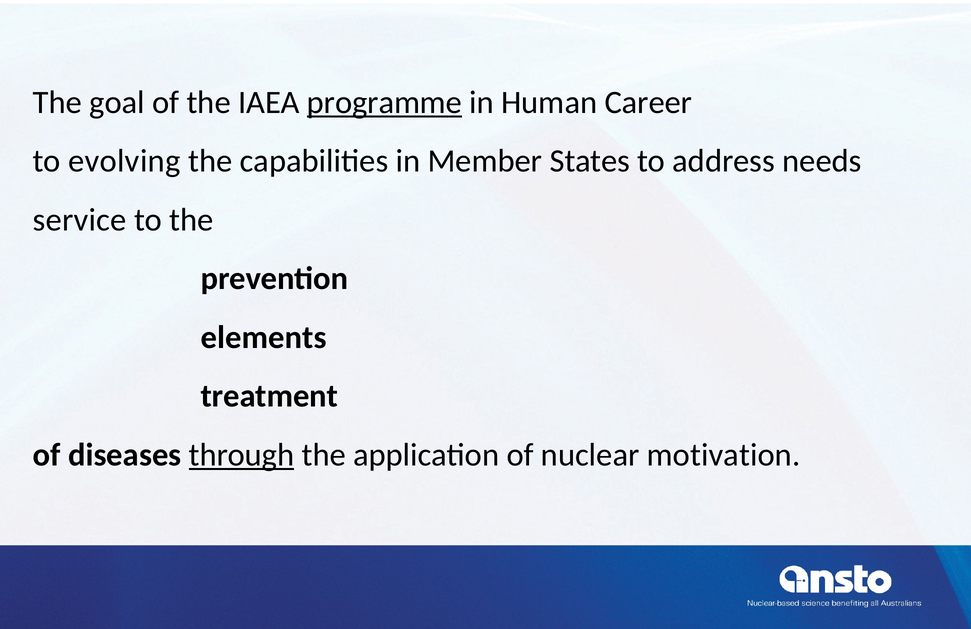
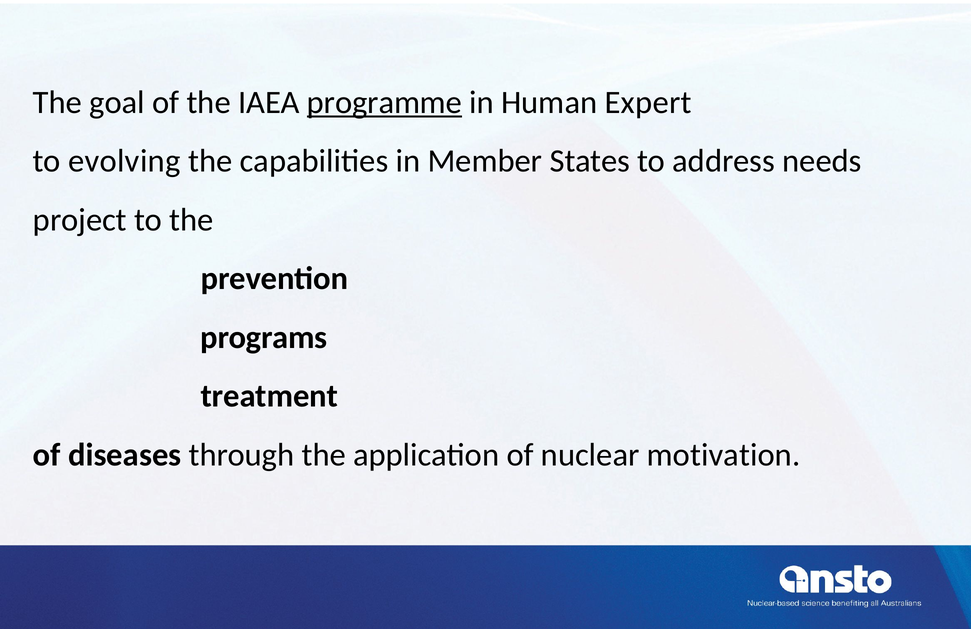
Career: Career -> Expert
service: service -> project
elements: elements -> programs
through underline: present -> none
